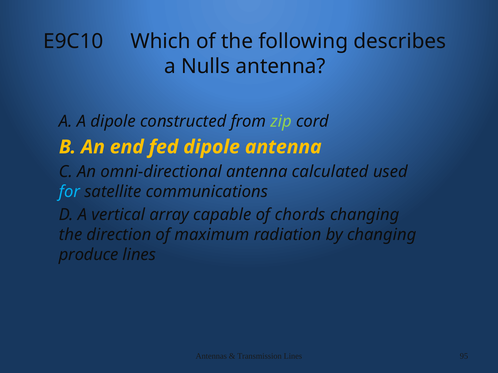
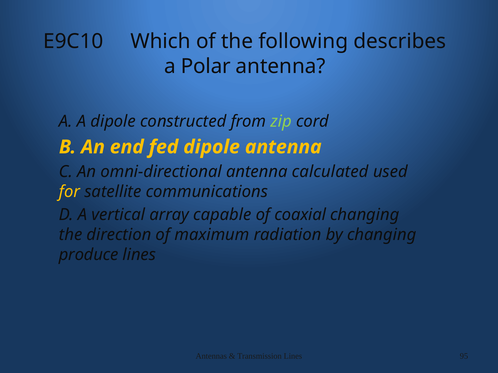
Nulls: Nulls -> Polar
for colour: light blue -> yellow
chords: chords -> coaxial
